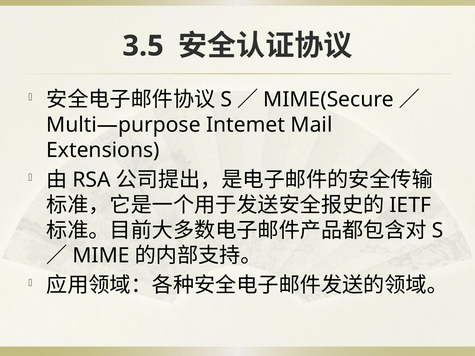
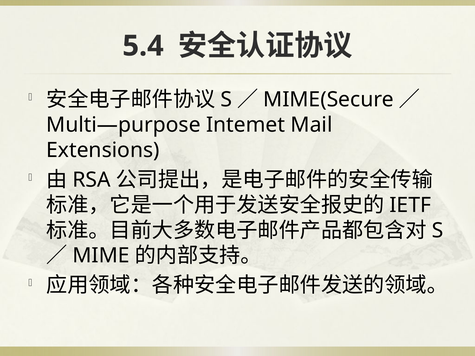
3.5: 3.5 -> 5.4
